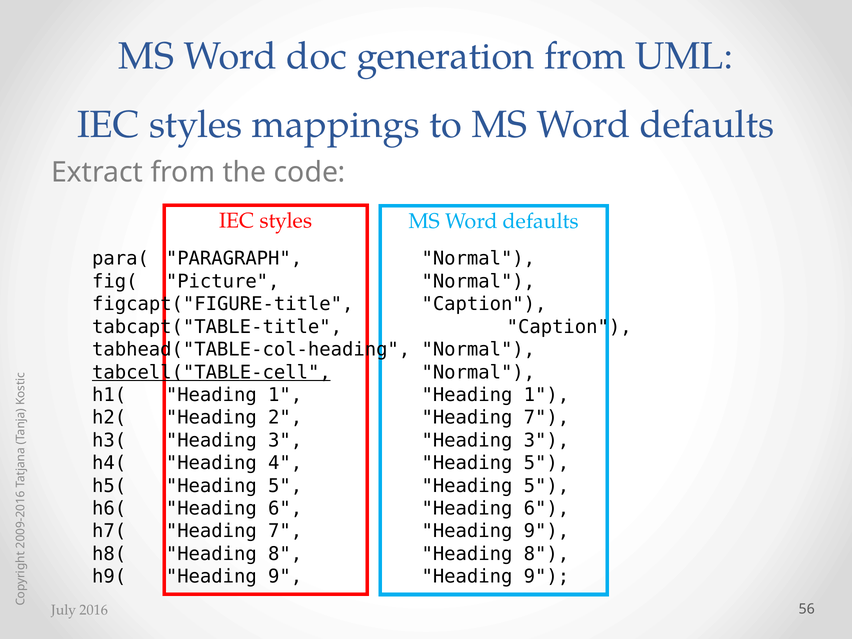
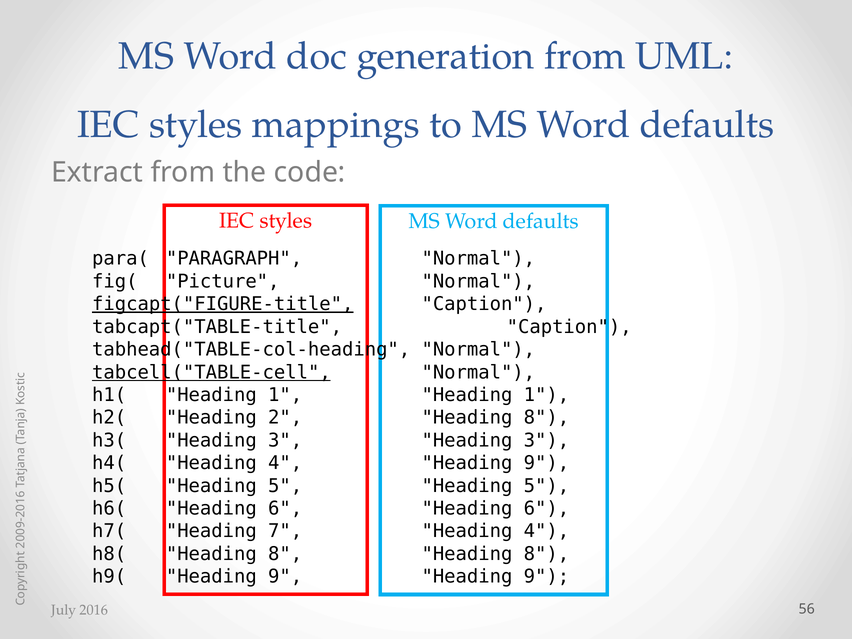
figcapt("FIGURE-title underline: none -> present
2 Heading 7: 7 -> 8
4 Heading 5: 5 -> 9
7 Heading 9: 9 -> 4
